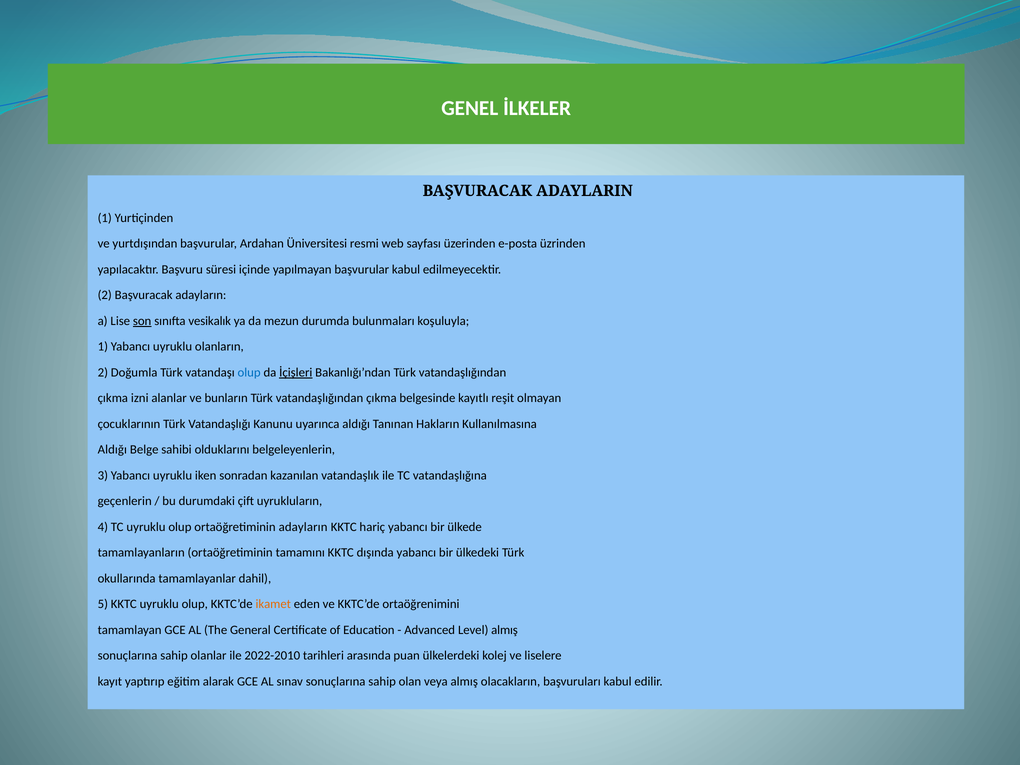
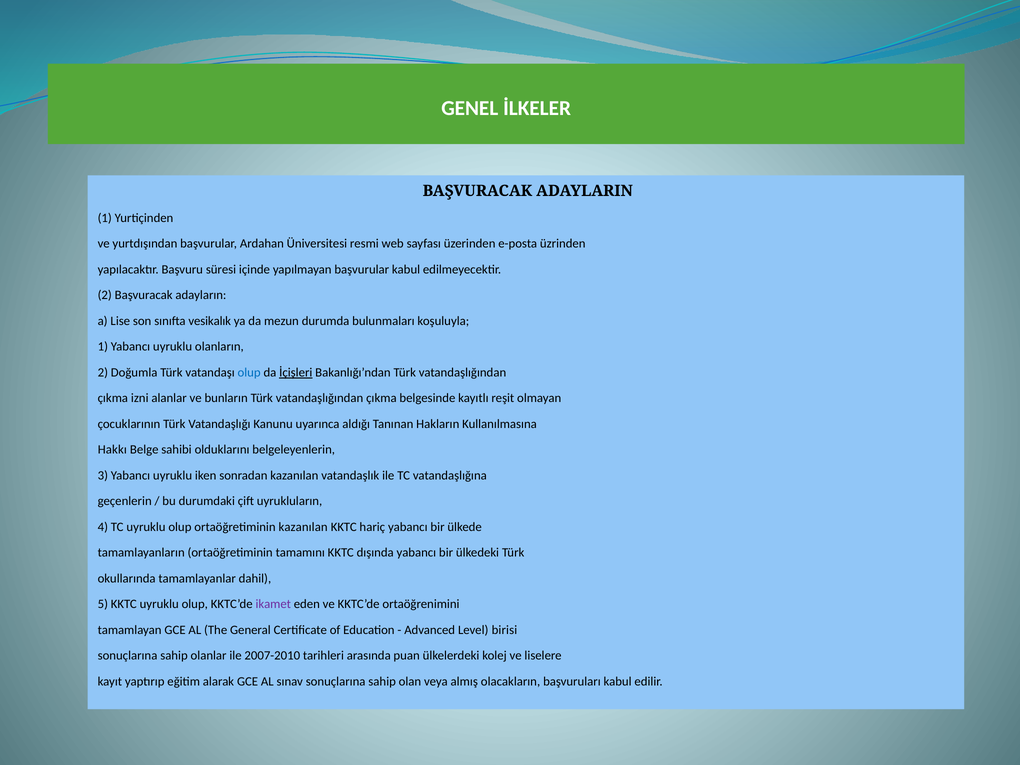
son underline: present -> none
Aldığı at (112, 450): Aldığı -> Hakkı
ortaöğretiminin adayların: adayların -> kazanılan
ikamet colour: orange -> purple
Level almış: almış -> birisi
2022-2010: 2022-2010 -> 2007-2010
